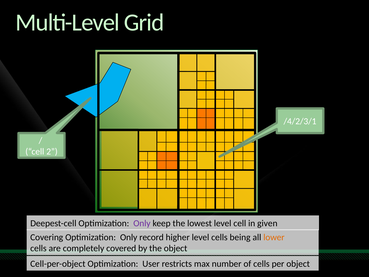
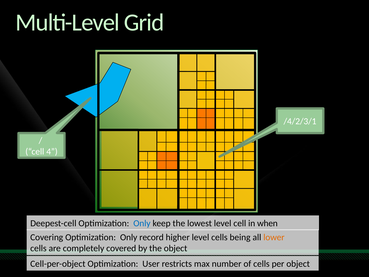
2: 2 -> 4
Only at (142, 223) colour: purple -> blue
given: given -> when
